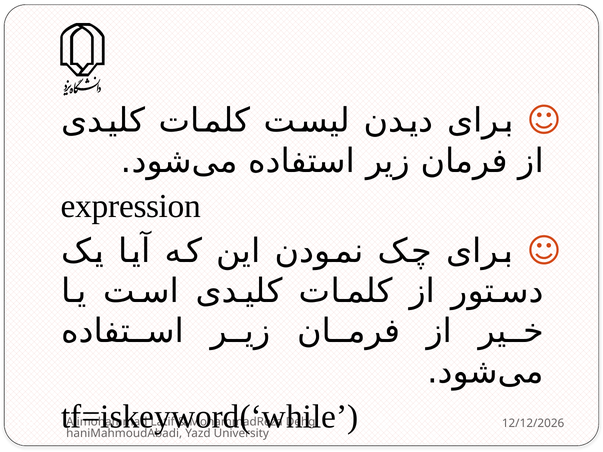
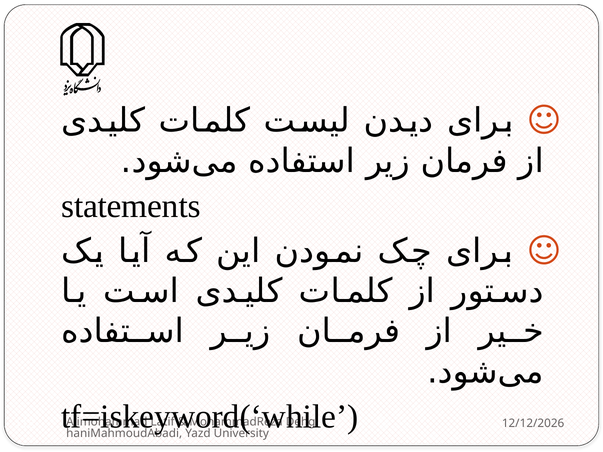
expression: expression -> statements
